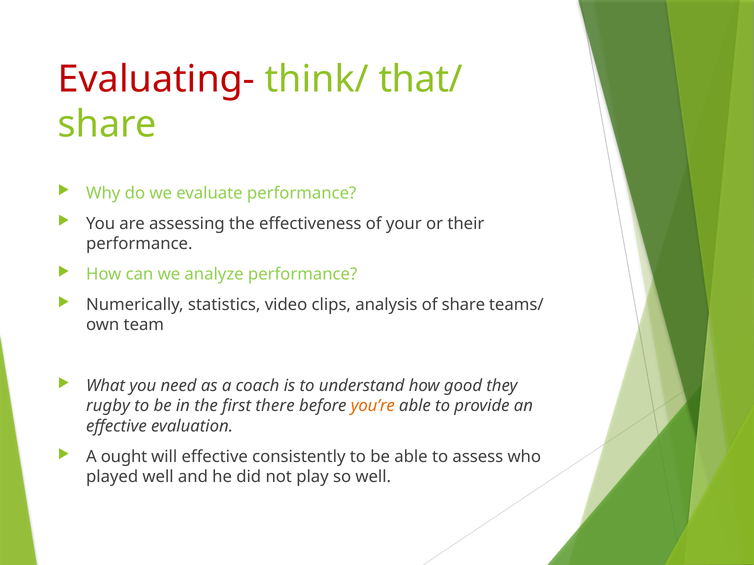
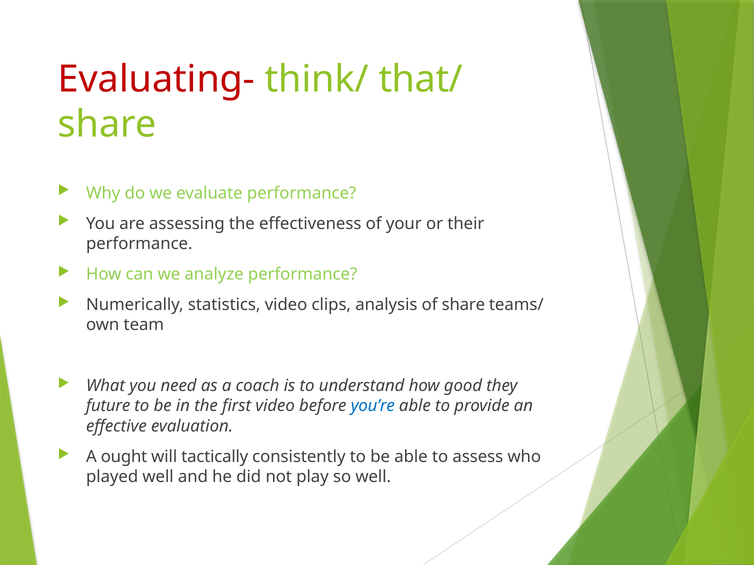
rugby: rugby -> future
first there: there -> video
you’re colour: orange -> blue
will effective: effective -> tactically
